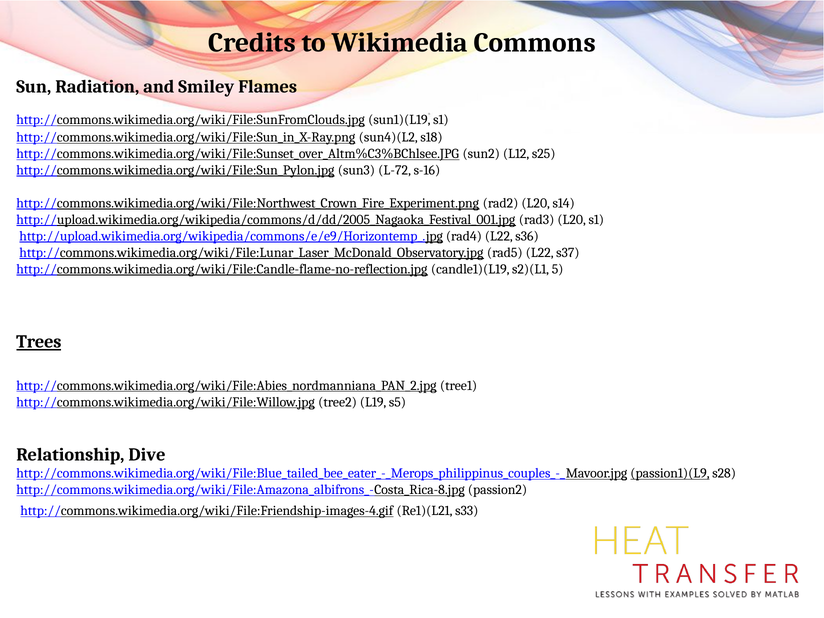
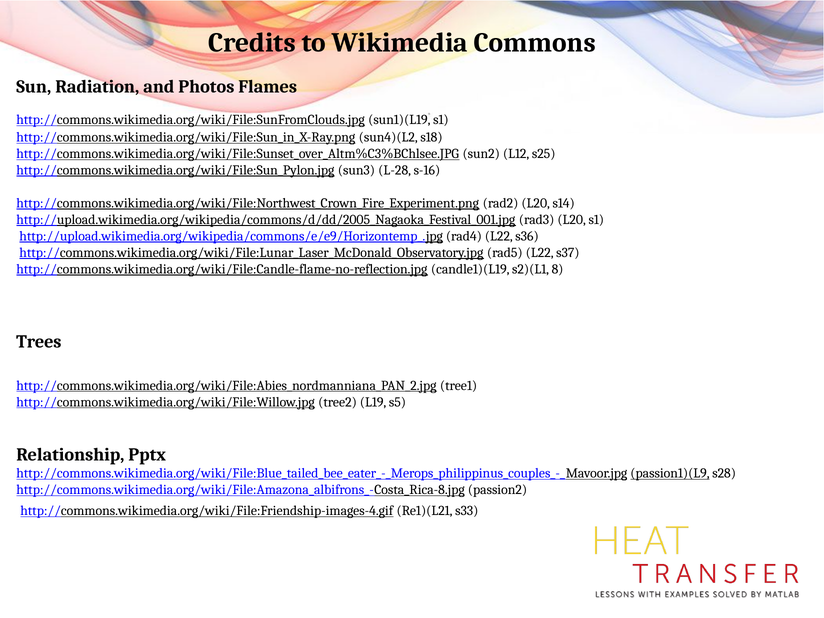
Smiley: Smiley -> Photos
L-72: L-72 -> L-28
5: 5 -> 8
Trees underline: present -> none
Dive: Dive -> Pptx
